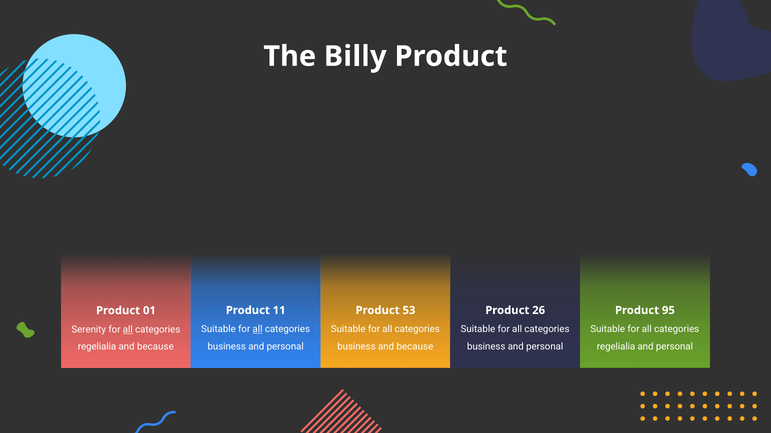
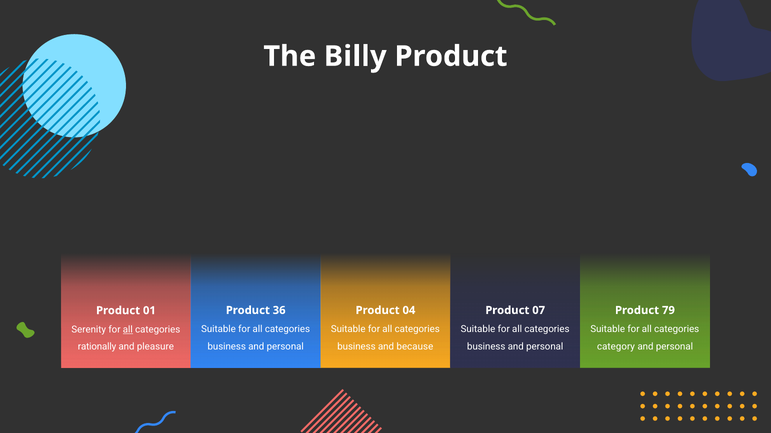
11: 11 -> 36
53: 53 -> 04
26: 26 -> 07
95: 95 -> 79
all at (258, 330) underline: present -> none
regelialia at (616, 347): regelialia -> category
regelialia at (97, 347): regelialia -> rationally
because at (155, 347): because -> pleasure
